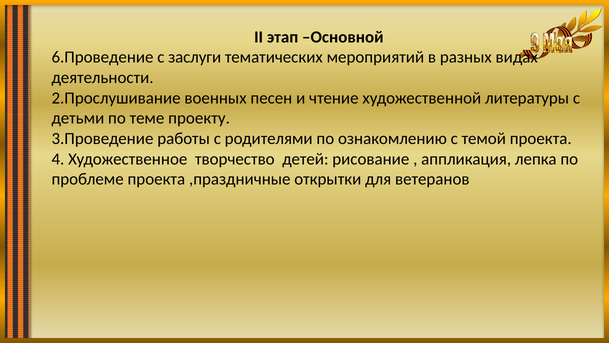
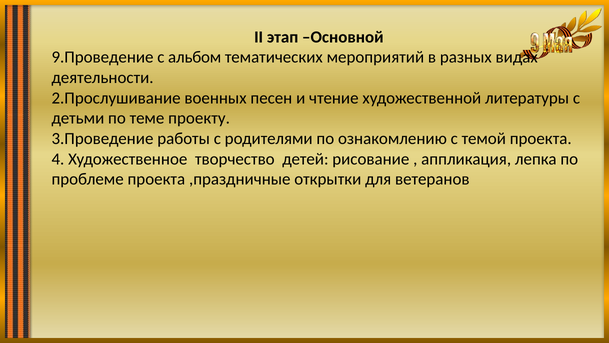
6.Проведение: 6.Проведение -> 9.Проведение
заслуги: заслуги -> альбом
